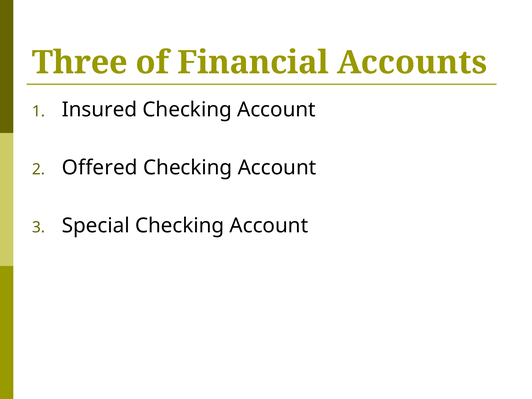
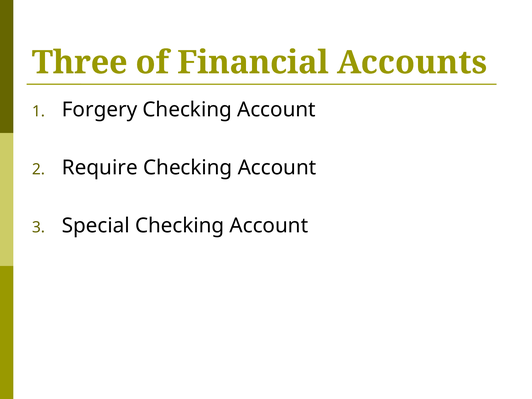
Insured: Insured -> Forgery
Offered: Offered -> Require
